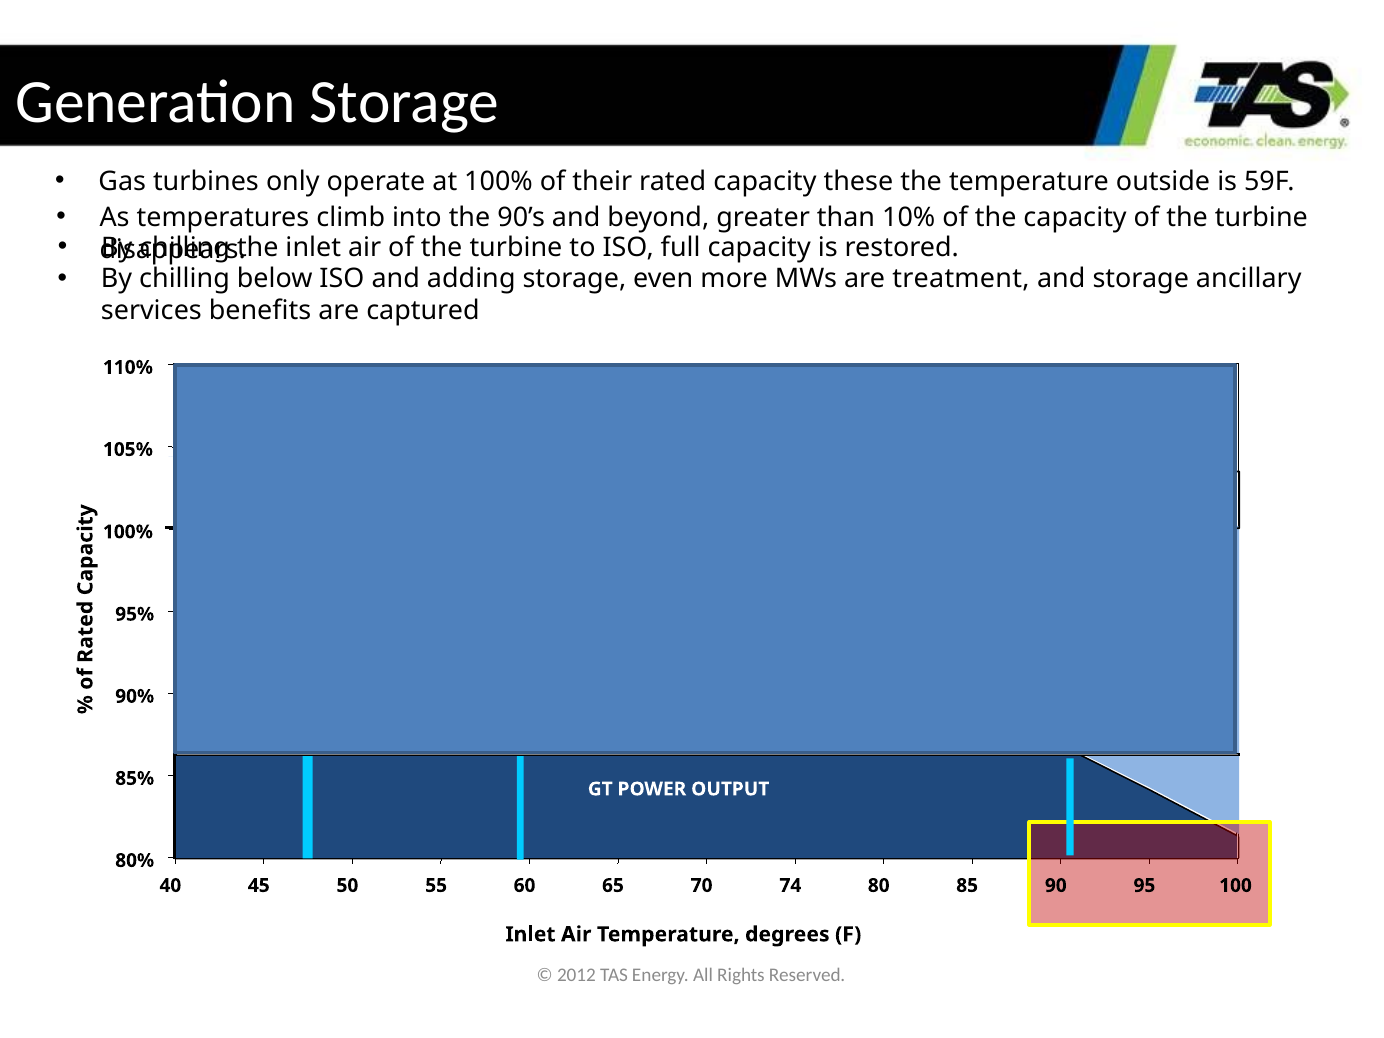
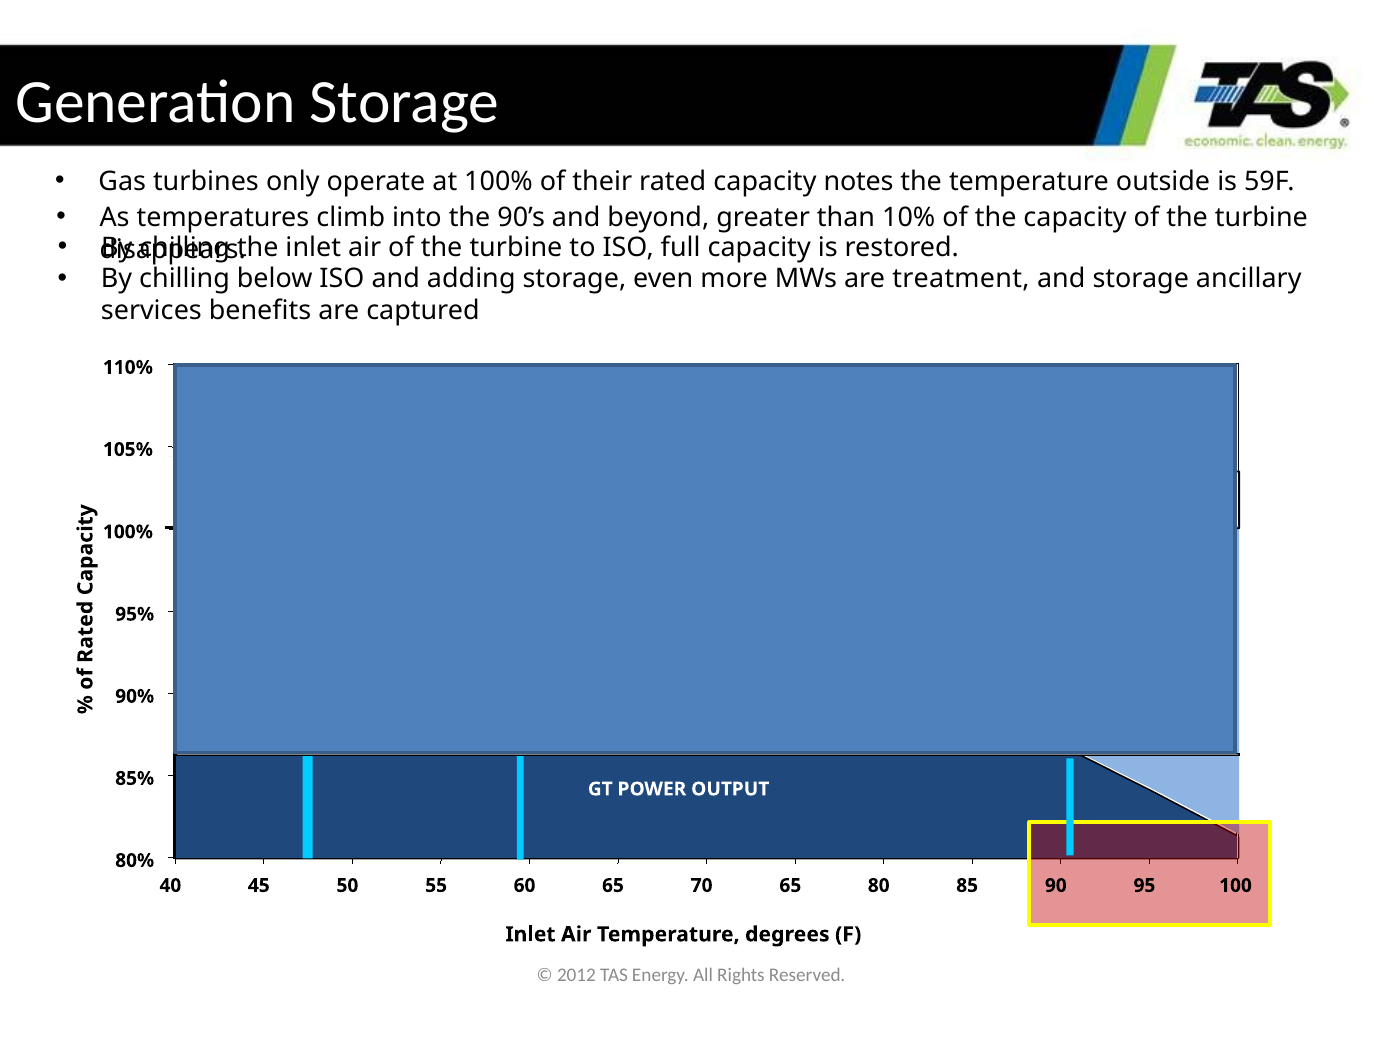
these: these -> notes
70 74: 74 -> 65
